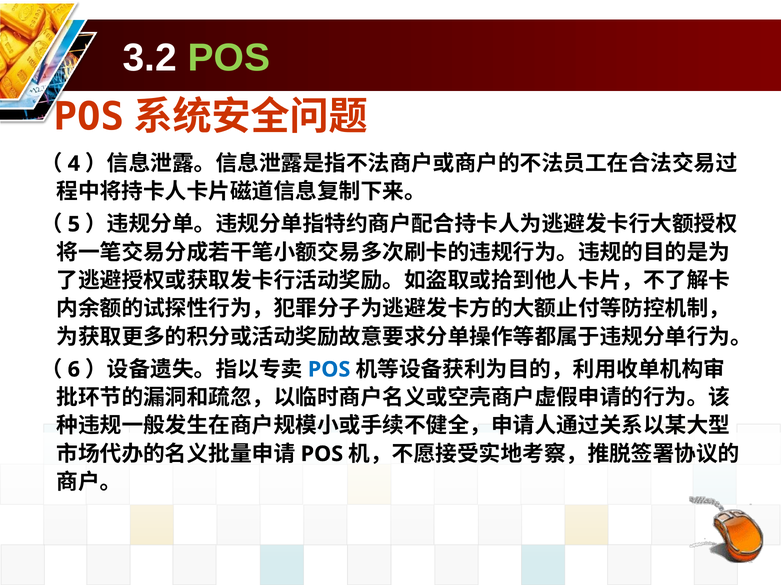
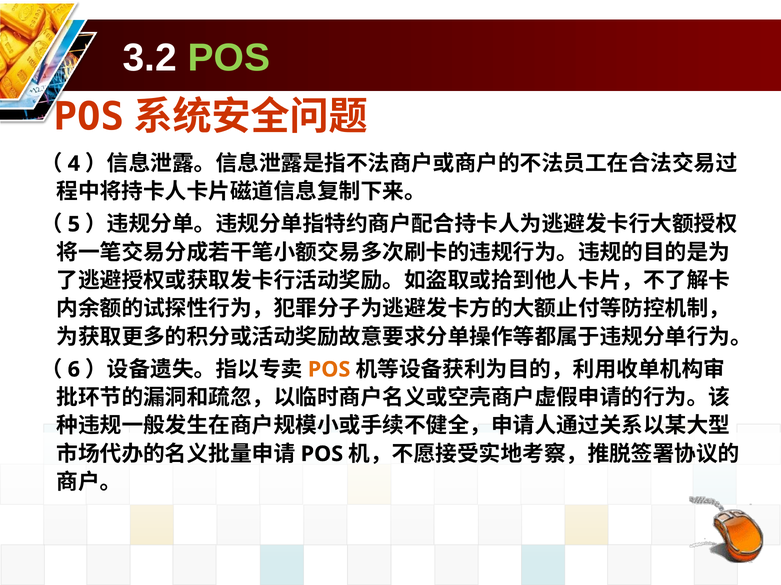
POS at (329, 370) colour: blue -> orange
